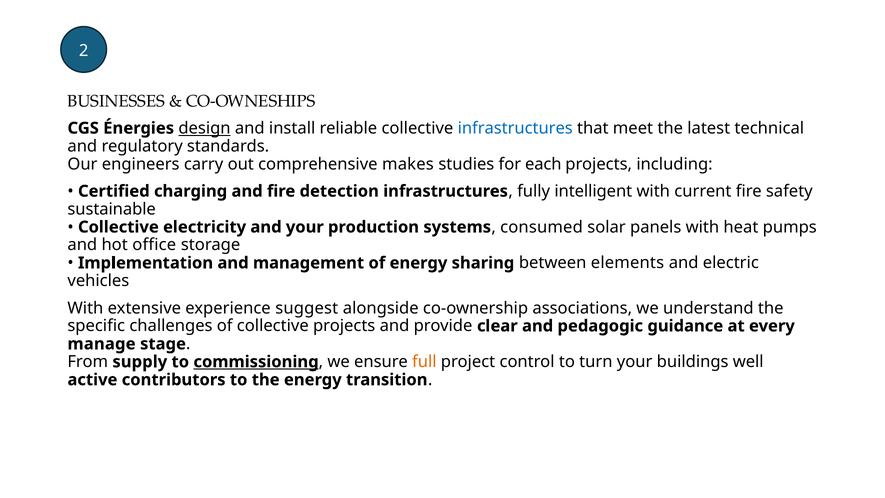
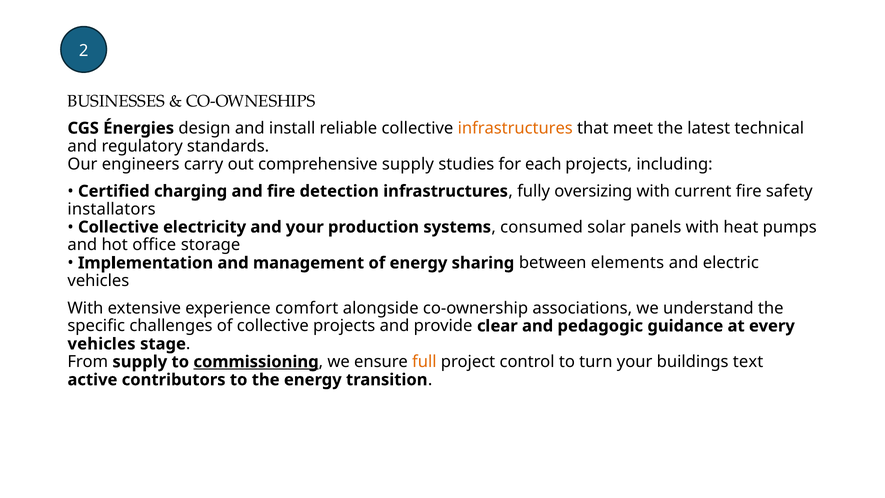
design underline: present -> none
infrastructures at (515, 128) colour: blue -> orange
comprehensive makes: makes -> supply
intelligent: intelligent -> oversizing
sustainable: sustainable -> installators
suggest: suggest -> comfort
manage at (102, 344): manage -> vehicles
well: well -> text
